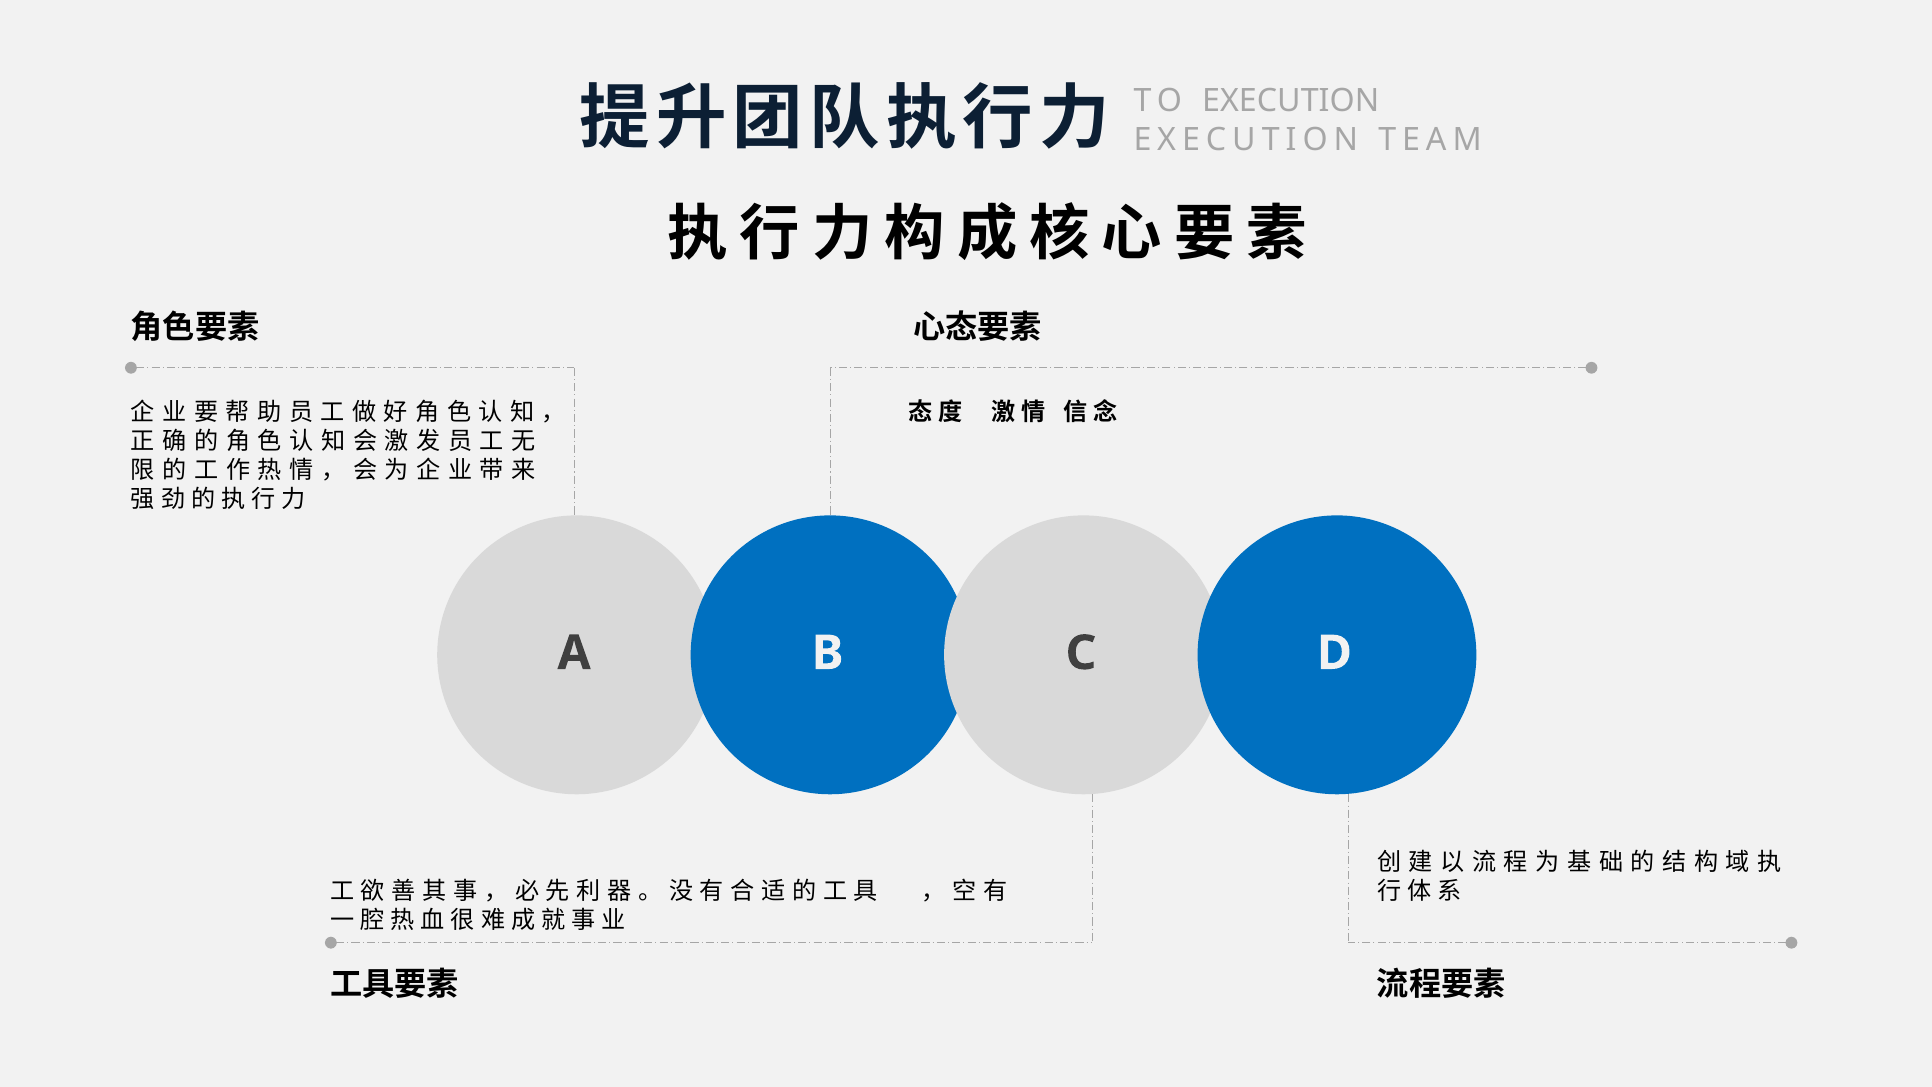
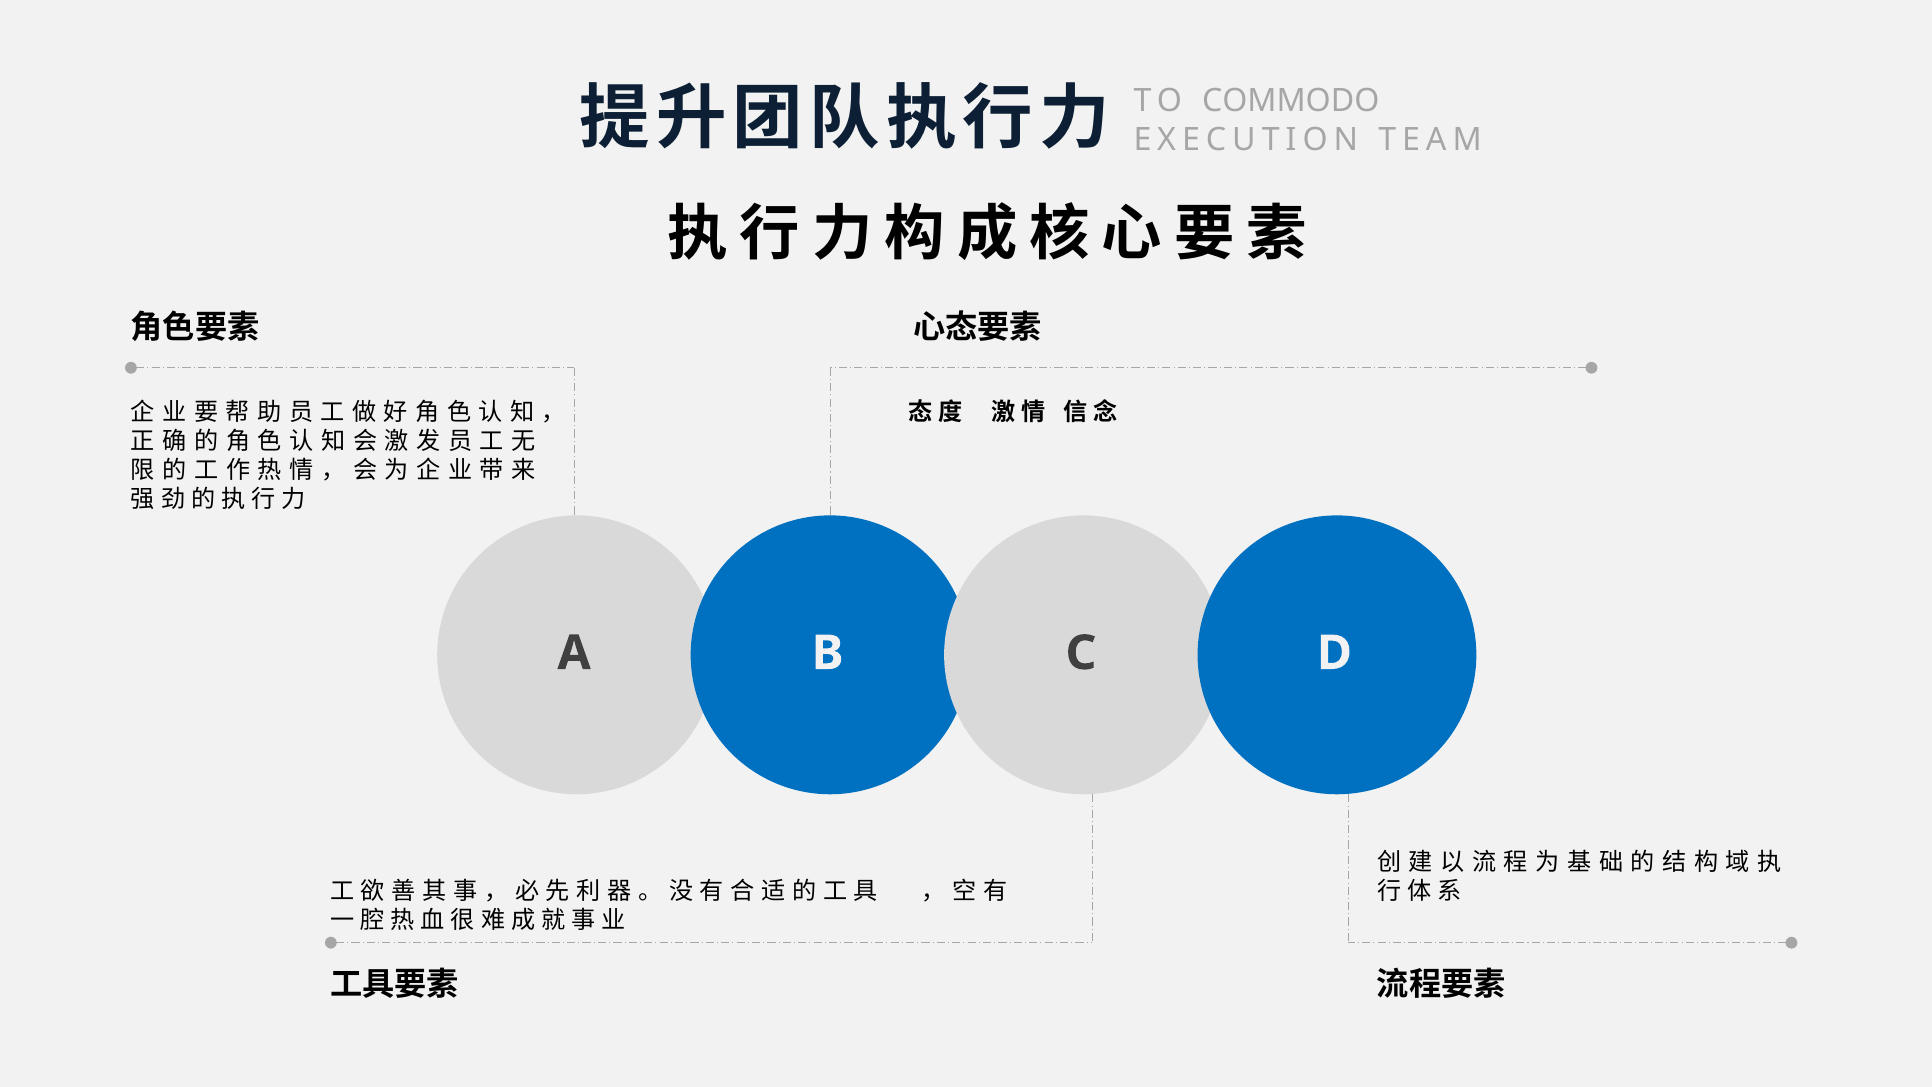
TO EXECUTION: EXECUTION -> COMMODO
